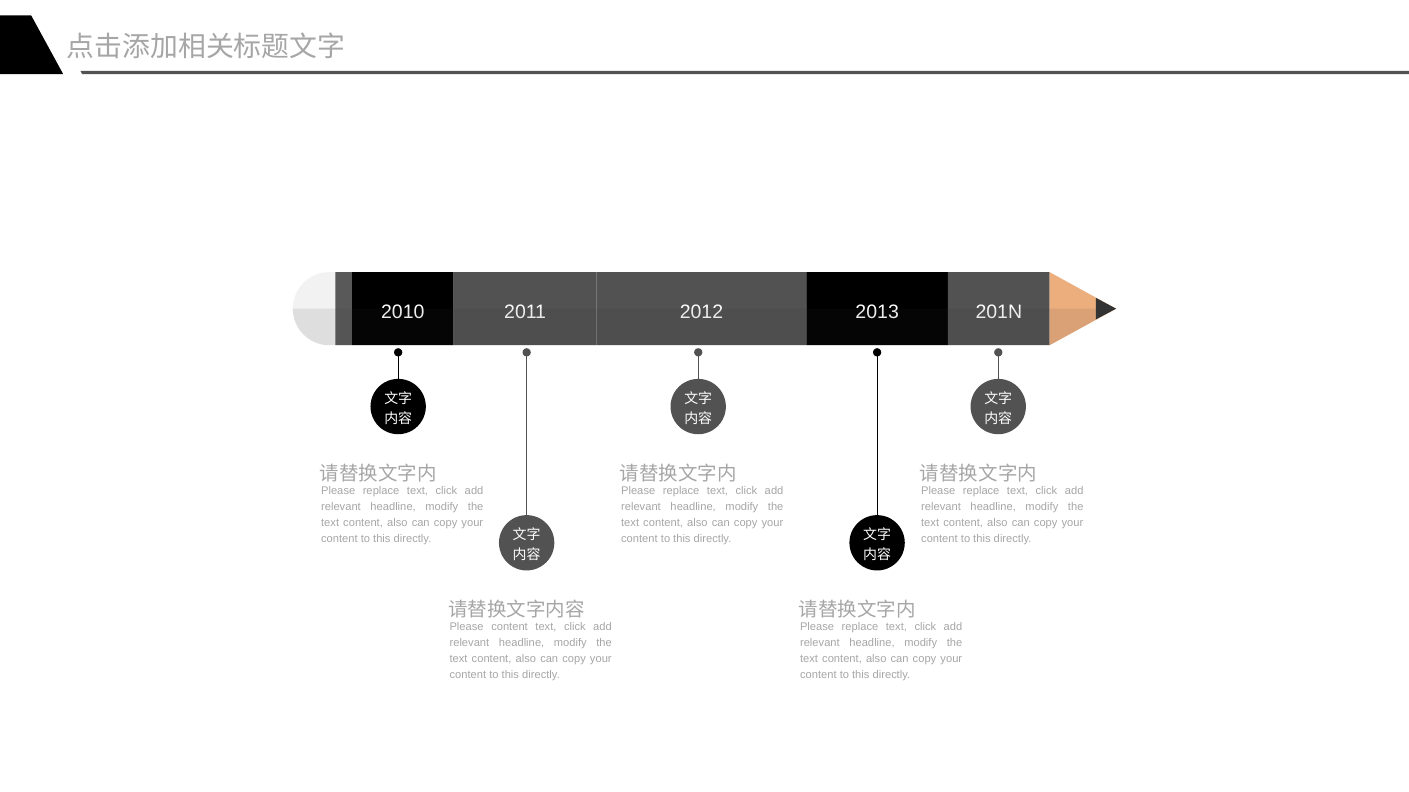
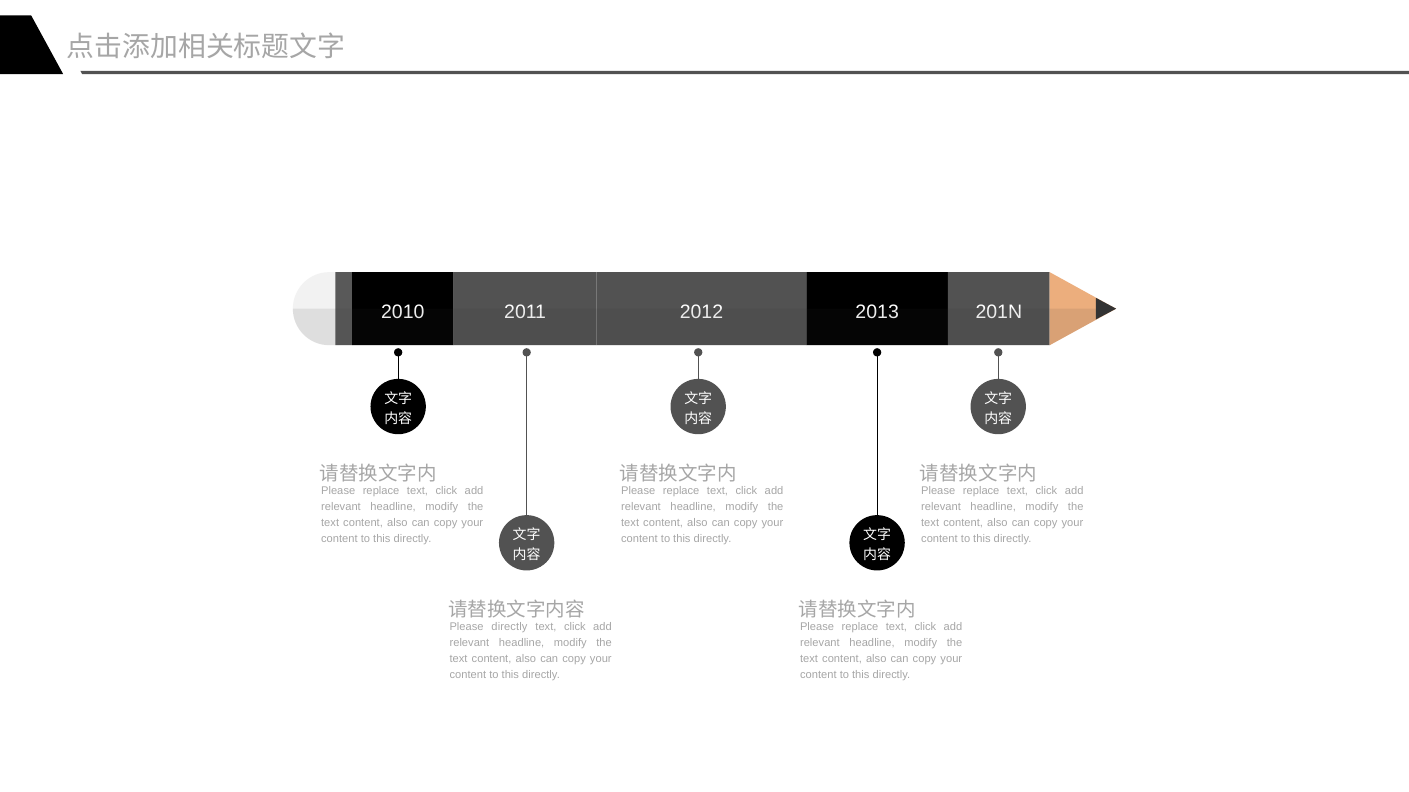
Please content: content -> directly
